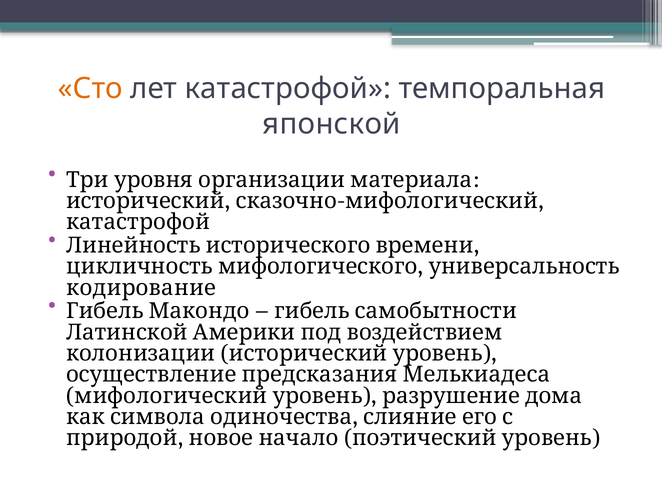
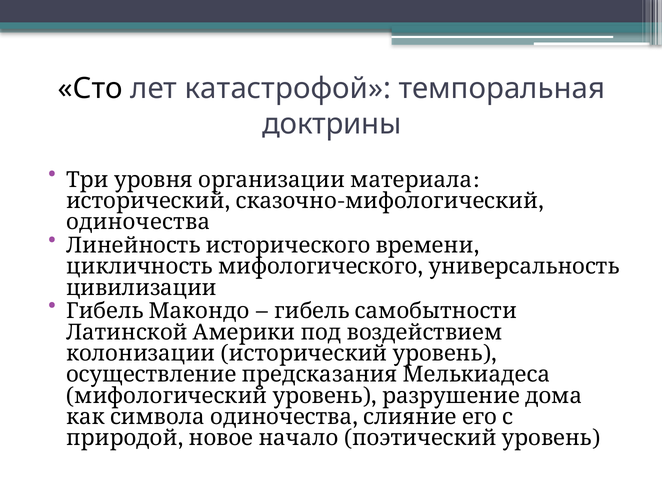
Сто colour: orange -> black
японской: японской -> доктрины
катастрофой at (138, 222): катастрофой -> одиночества
кодирование: кодирование -> цивилизации
